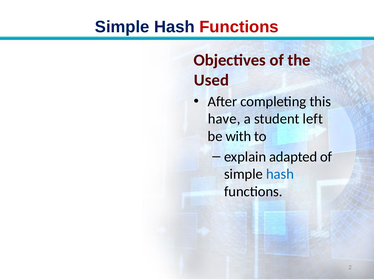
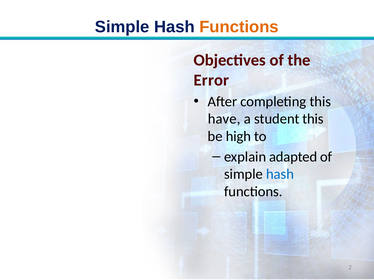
Functions at (239, 27) colour: red -> orange
Used: Used -> Error
student left: left -> this
with: with -> high
